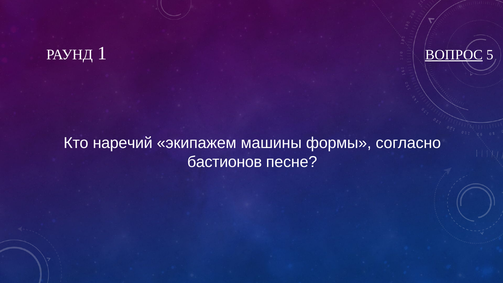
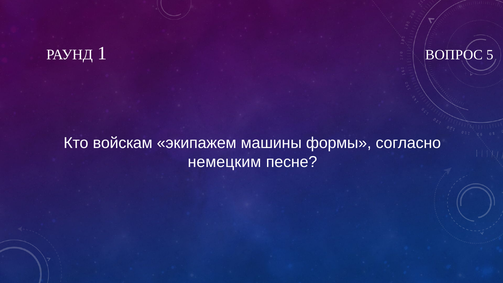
ВОПРОС underline: present -> none
наречий: наречий -> войскам
бастионов: бастионов -> немецким
